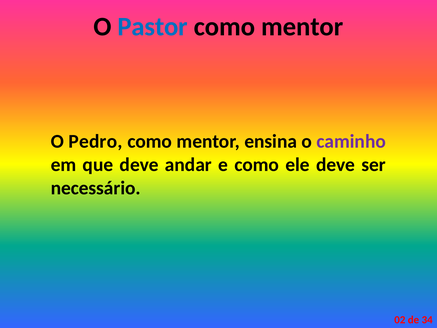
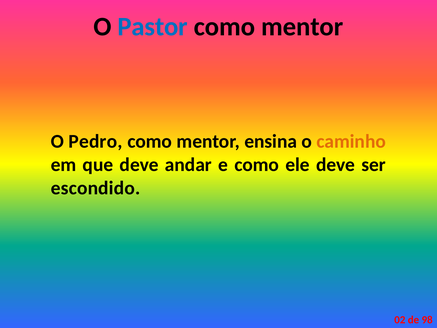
caminho colour: purple -> orange
necessário: necessário -> escondido
34: 34 -> 98
